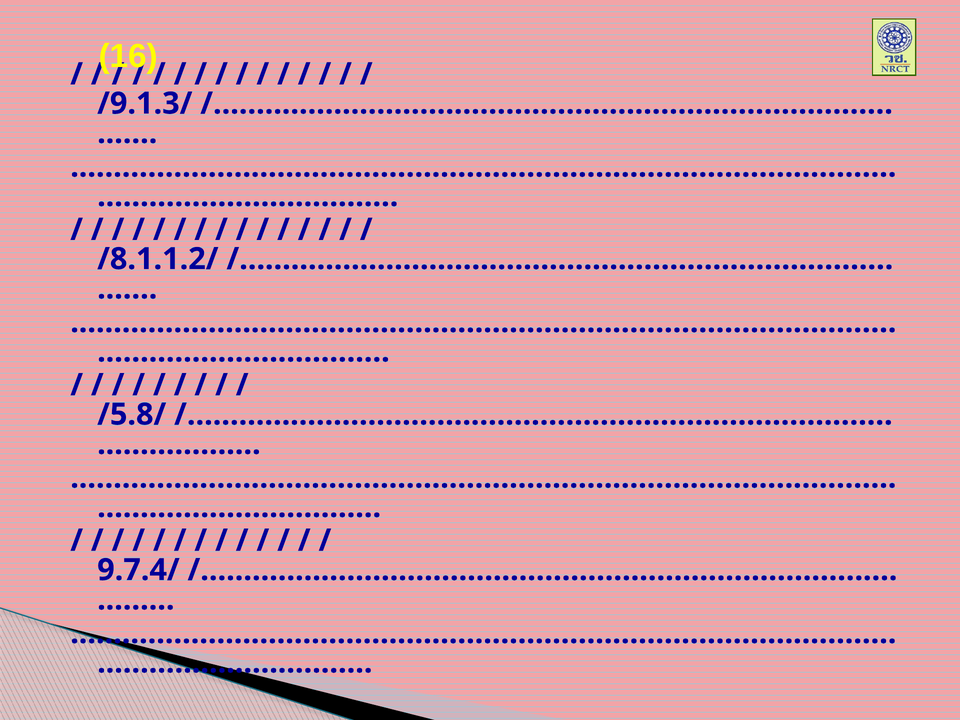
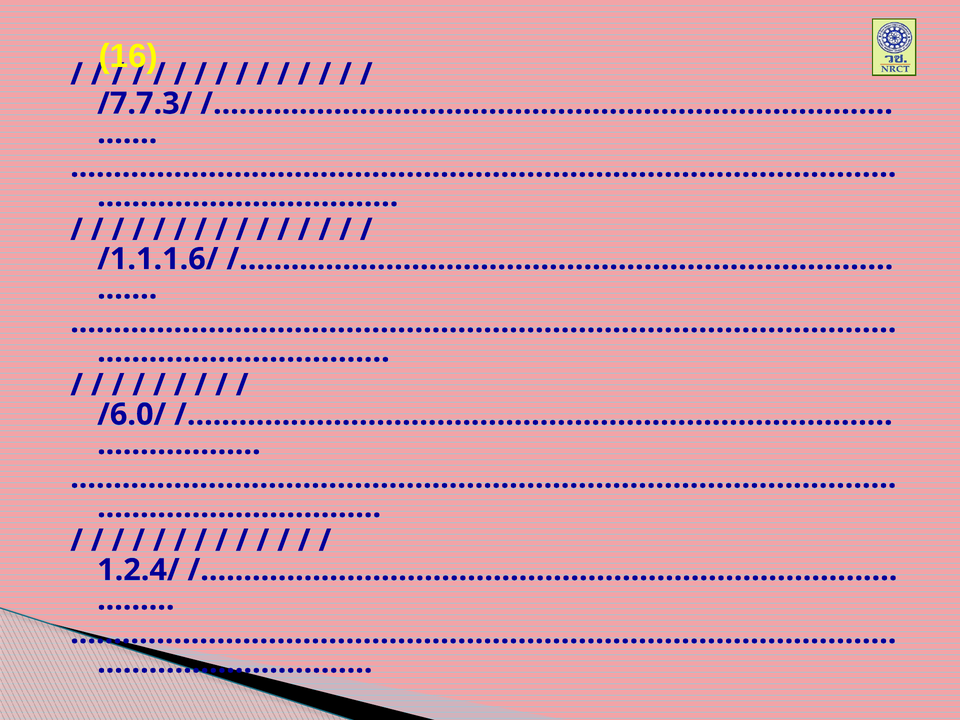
/9.1.3/: /9.1.3/ -> /7.7.3/
/8.1.1.2/: /8.1.1.2/ -> /1.1.1.6/
/5.8/: /5.8/ -> /6.0/
9.7.4/: 9.7.4/ -> 1.2.4/
